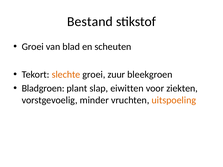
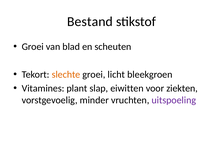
zuur: zuur -> licht
Bladgroen: Bladgroen -> Vitamines
uitspoeling colour: orange -> purple
